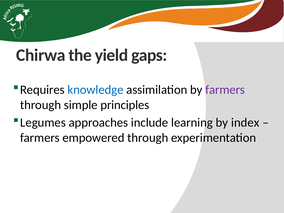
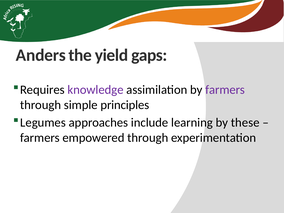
Chirwa: Chirwa -> Anders
knowledge colour: blue -> purple
index: index -> these
